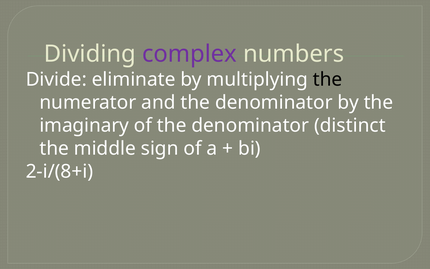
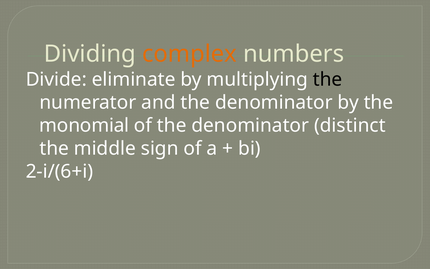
complex colour: purple -> orange
imaginary: imaginary -> monomial
2-i/(8+i: 2-i/(8+i -> 2-i/(6+i
